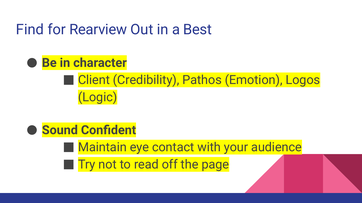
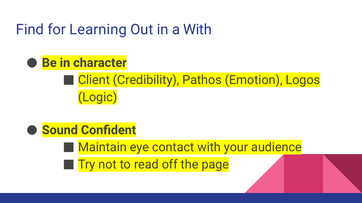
Rearview: Rearview -> Learning
a Best: Best -> With
